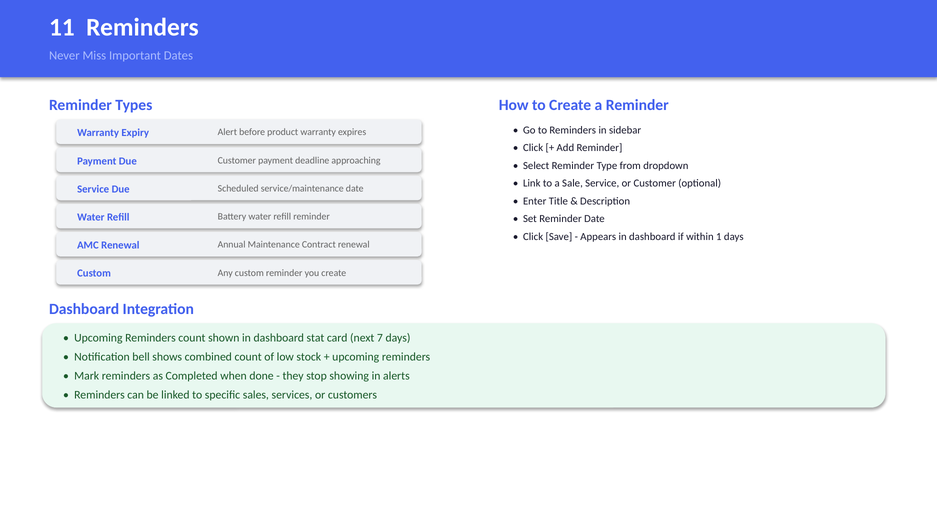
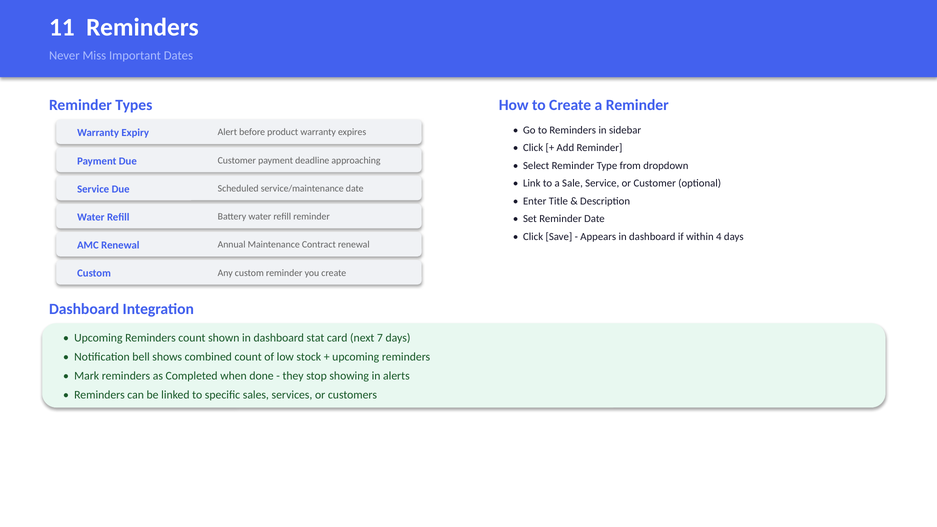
1: 1 -> 4
